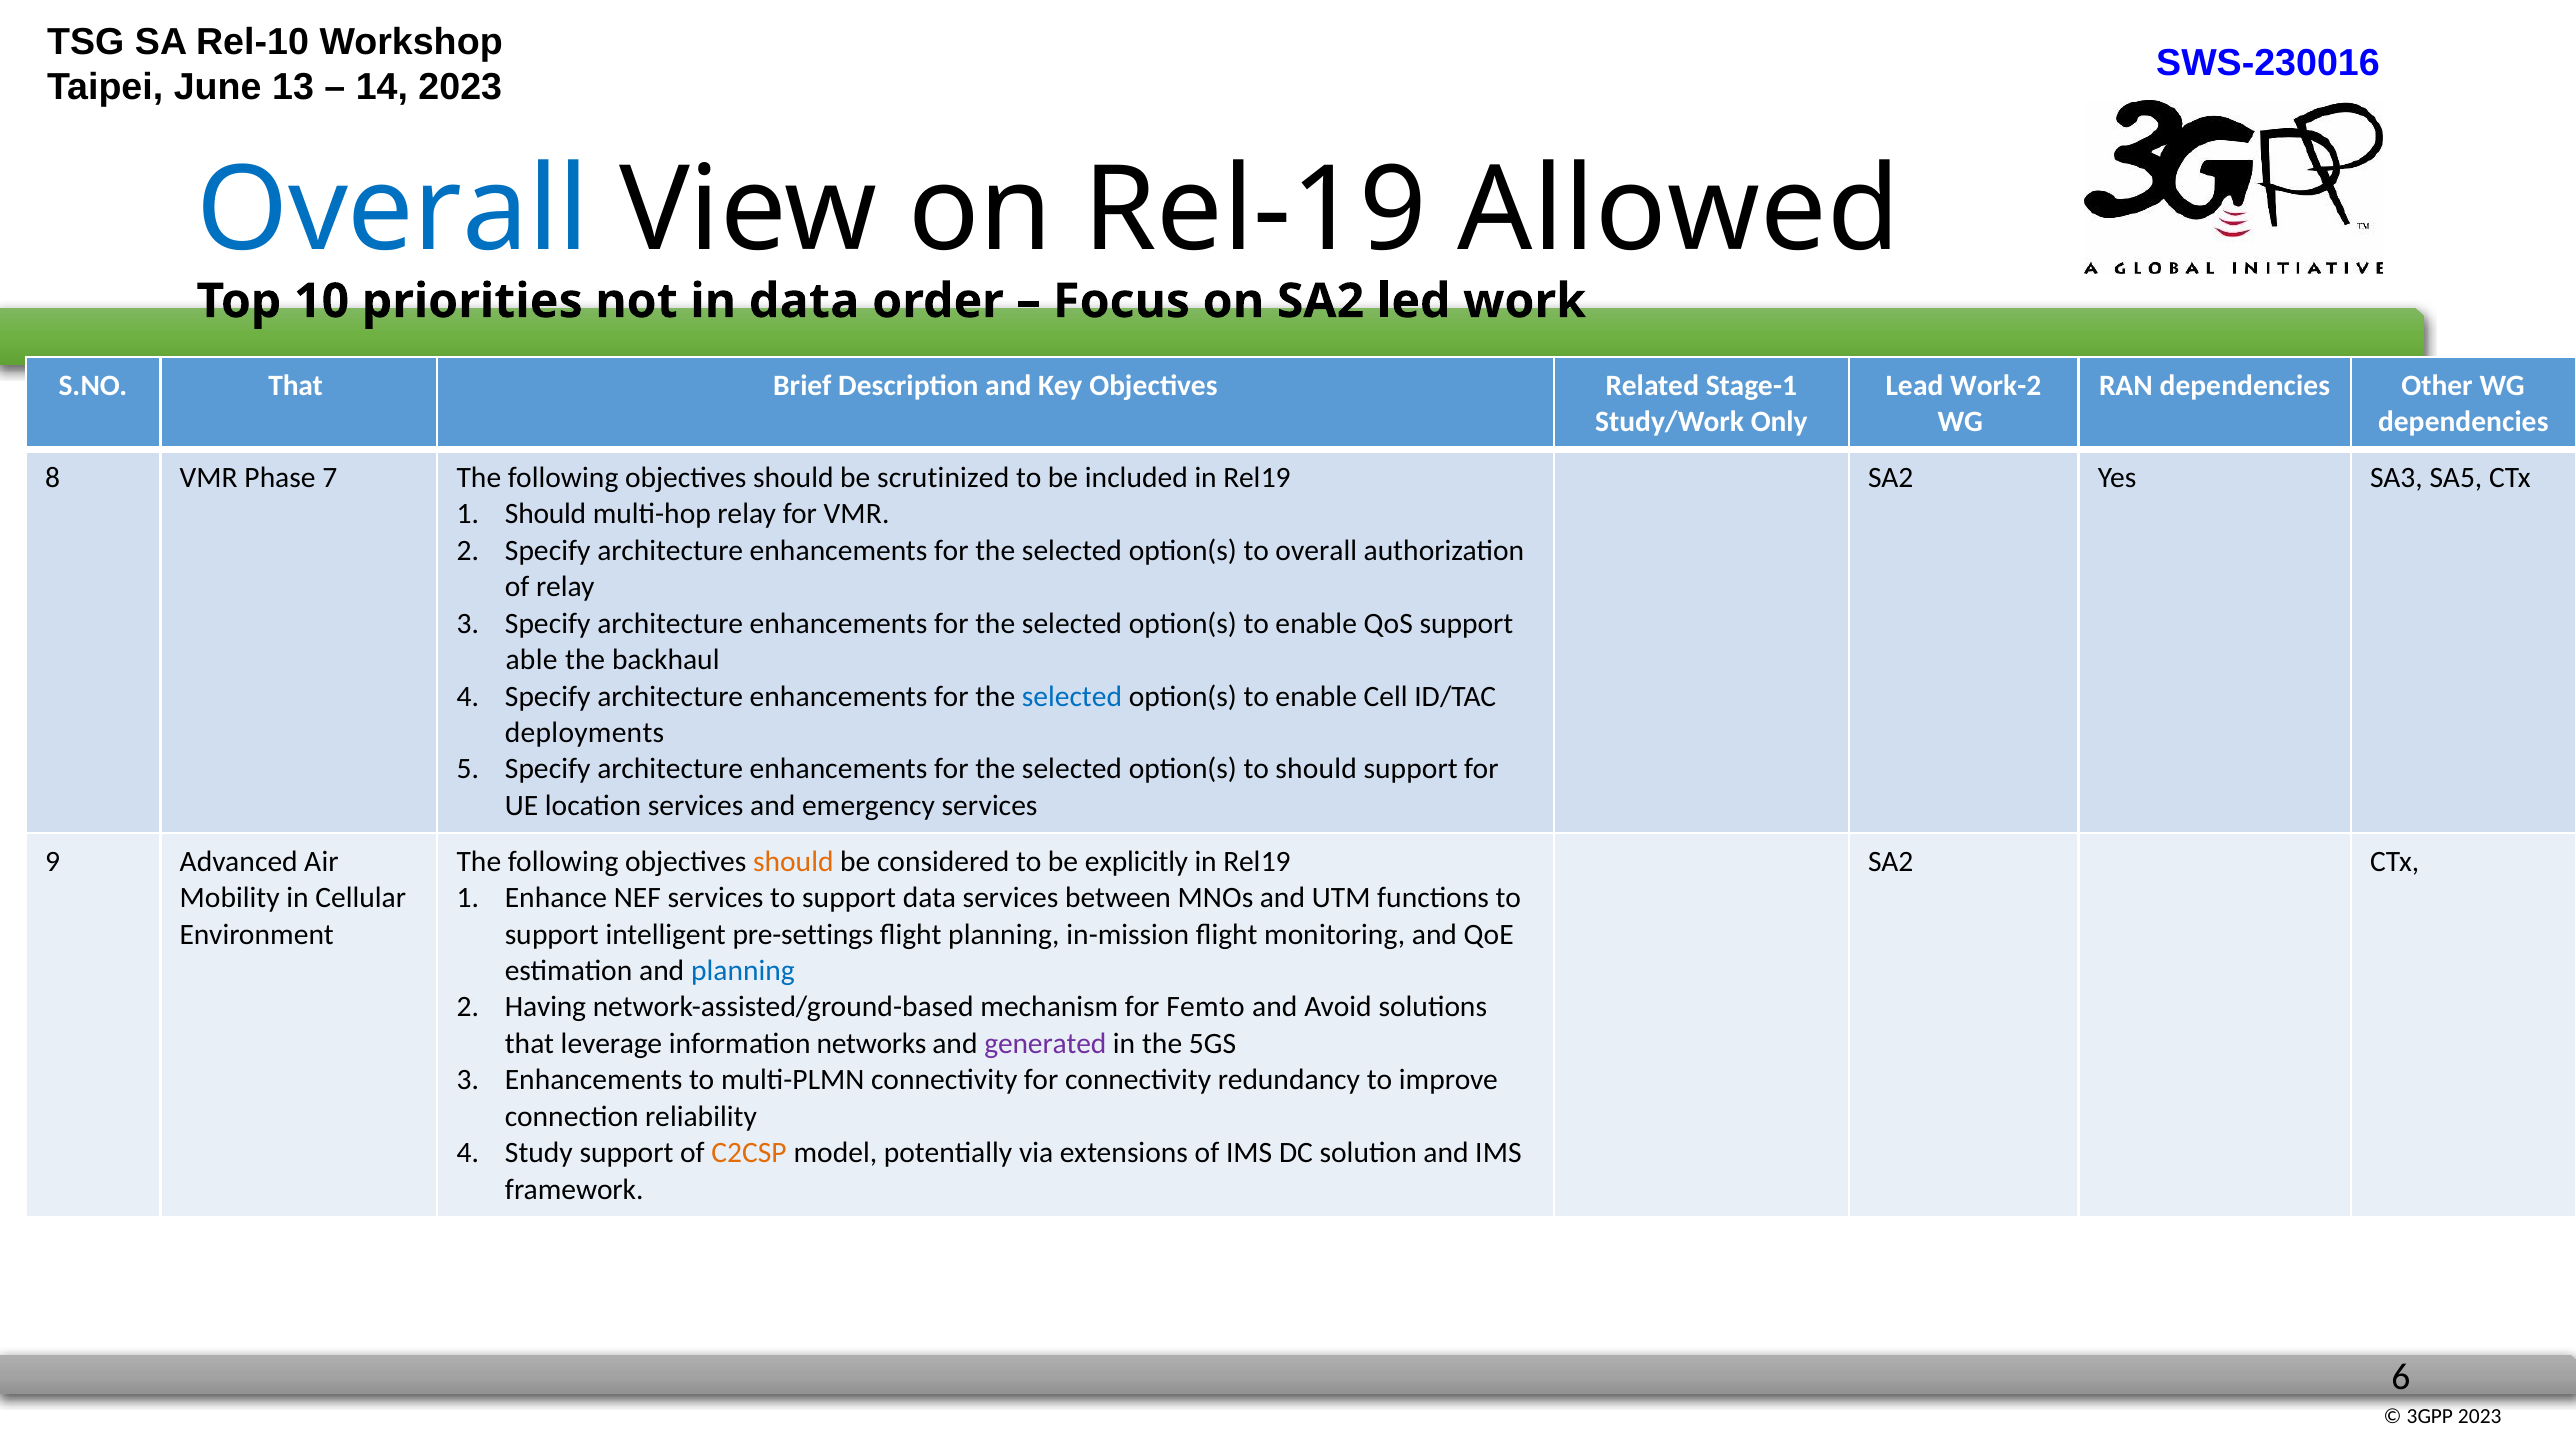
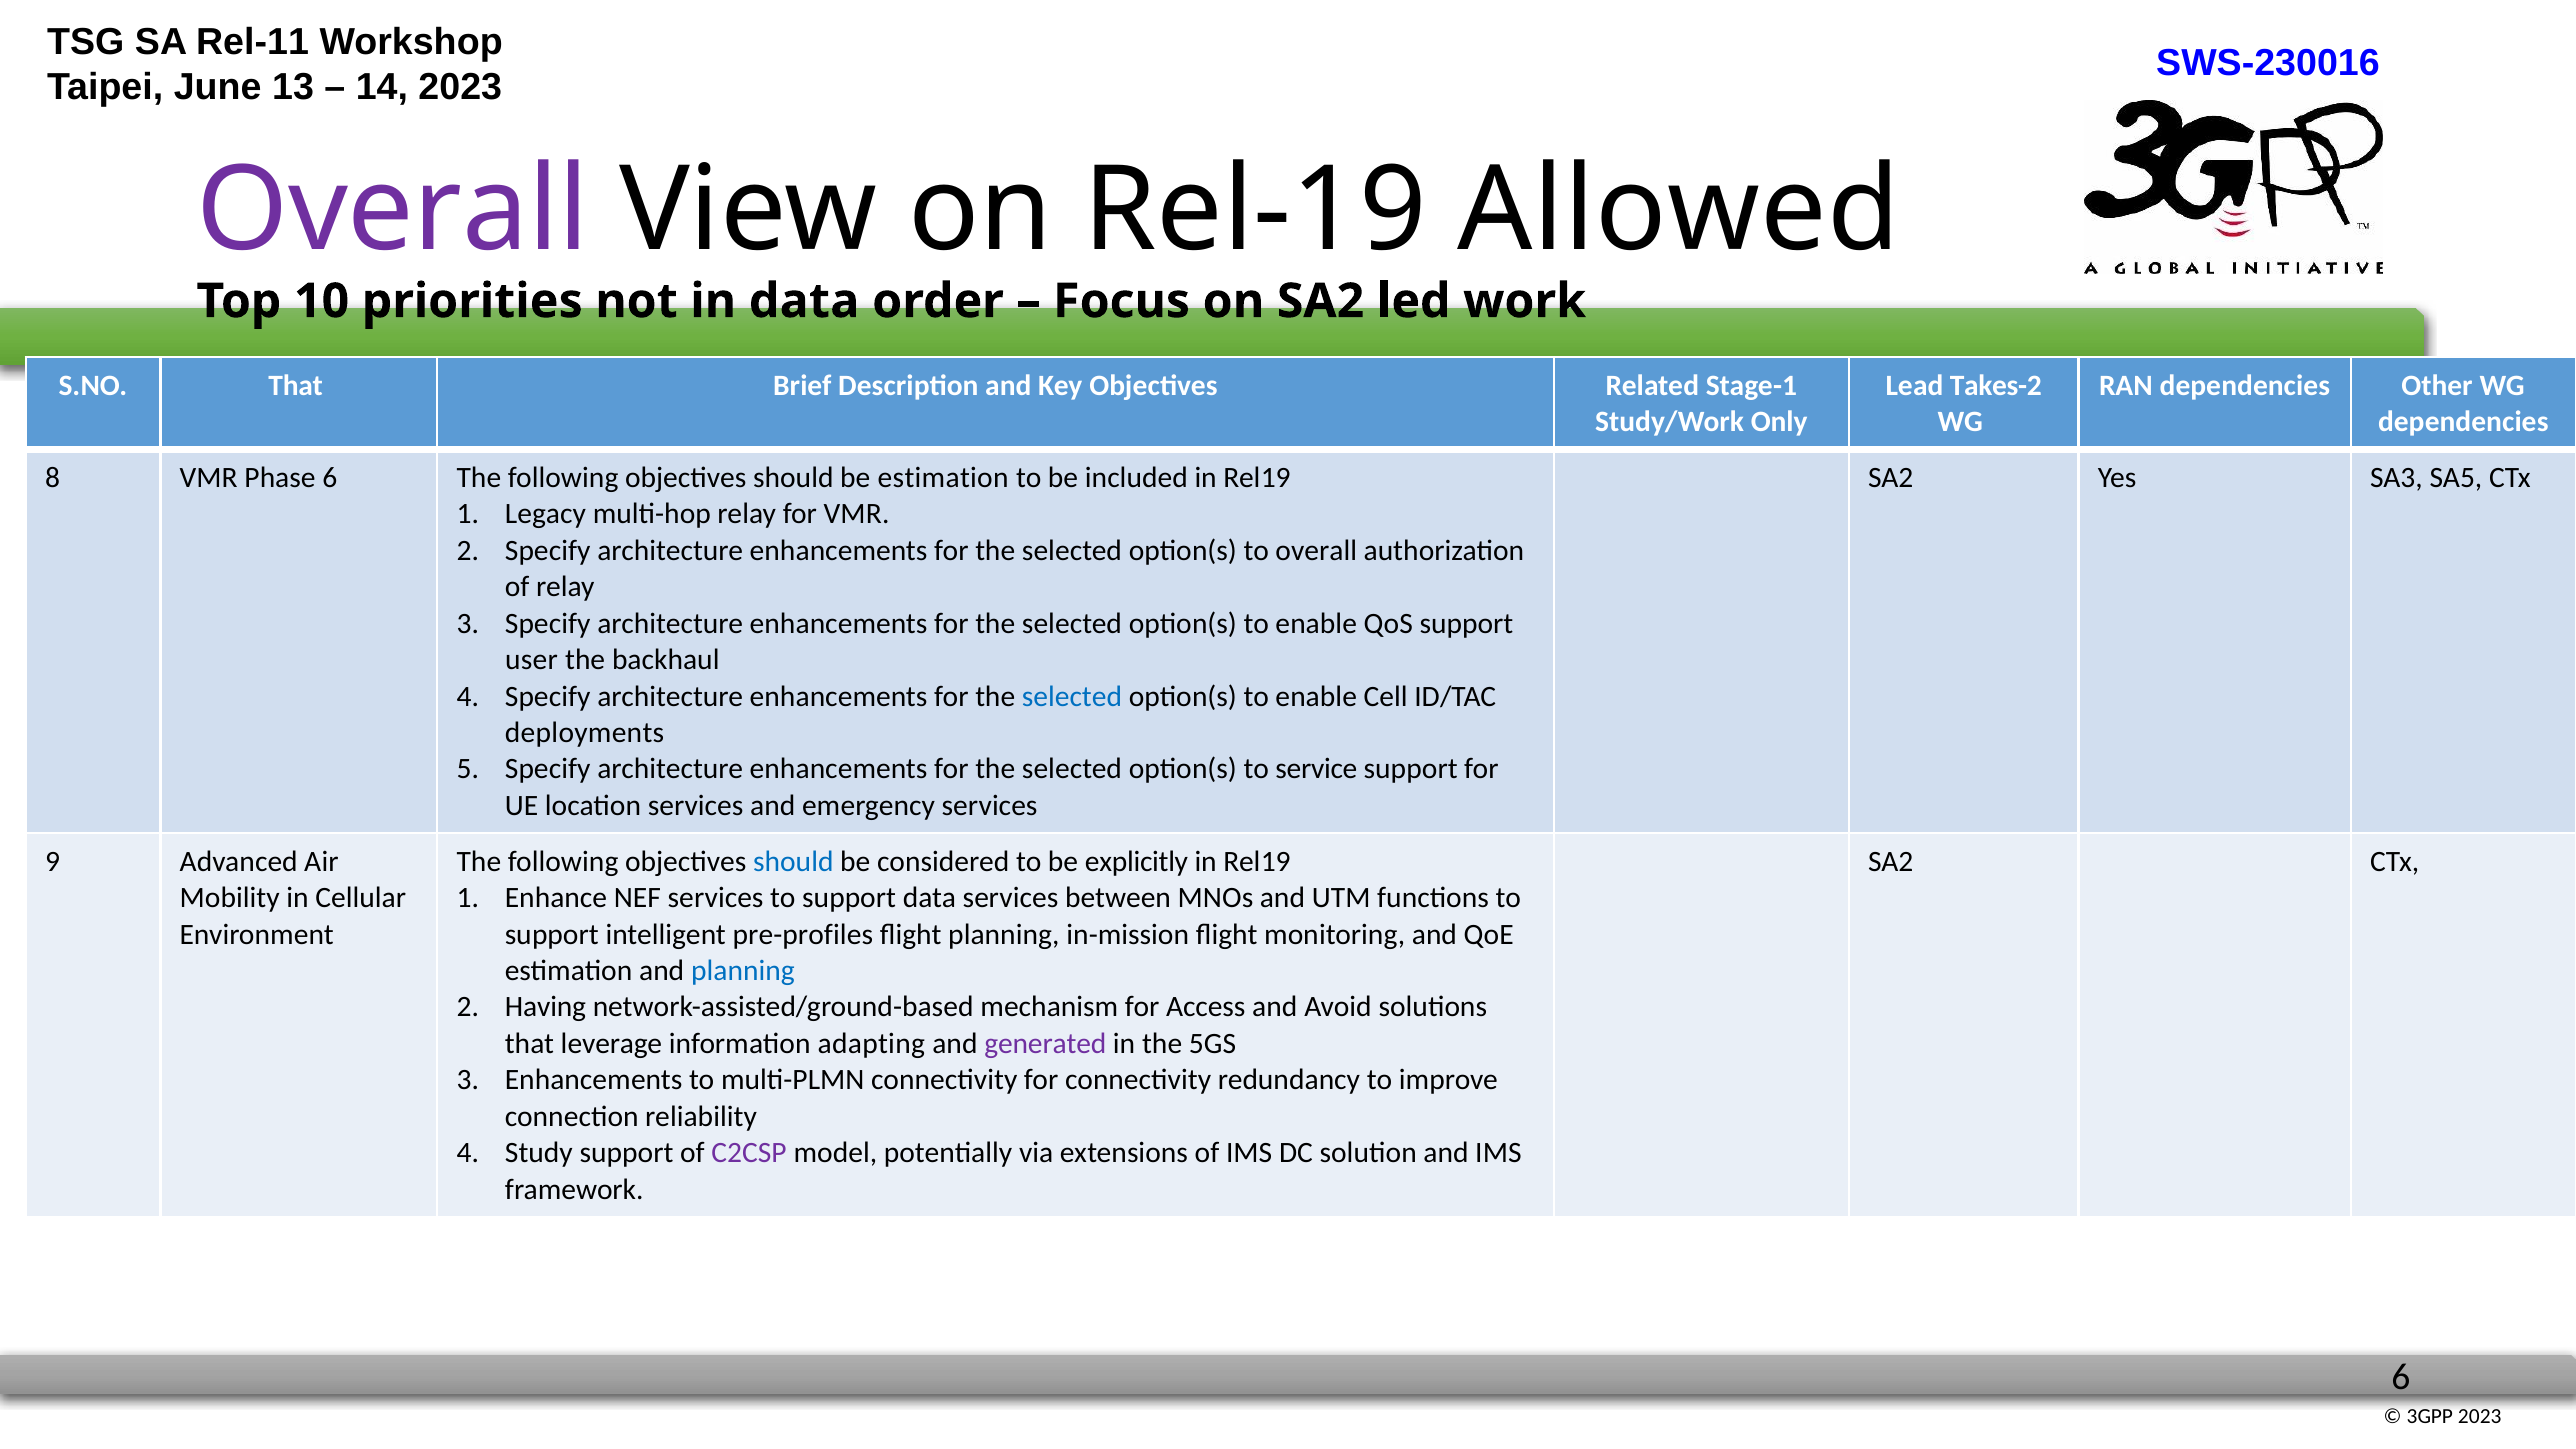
Rel-10: Rel-10 -> Rel-11
Overall at (393, 211) colour: blue -> purple
Work-2: Work-2 -> Takes-2
Phase 7: 7 -> 6
be scrutinized: scrutinized -> estimation
Should at (546, 514): Should -> Legacy
able: able -> user
to should: should -> service
should at (793, 861) colour: orange -> blue
pre-settings: pre-settings -> pre-profiles
Femto: Femto -> Access
networks: networks -> adapting
C2CSP colour: orange -> purple
